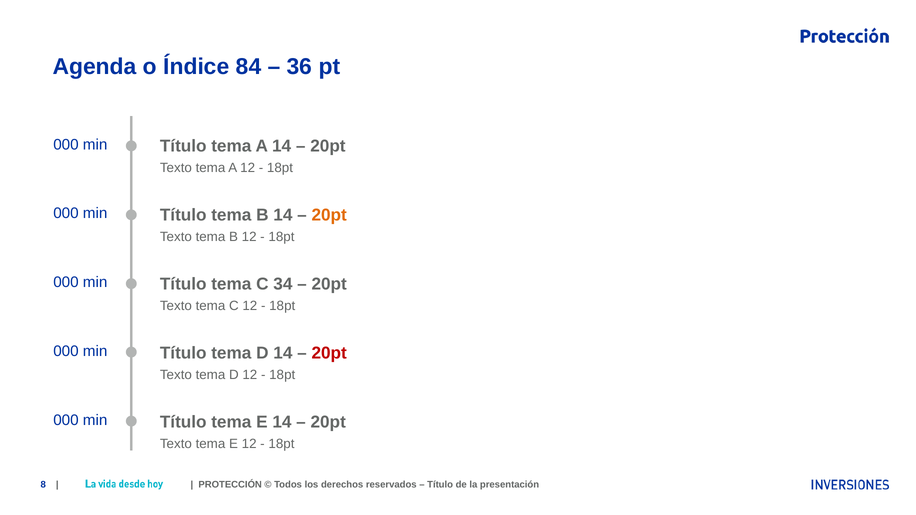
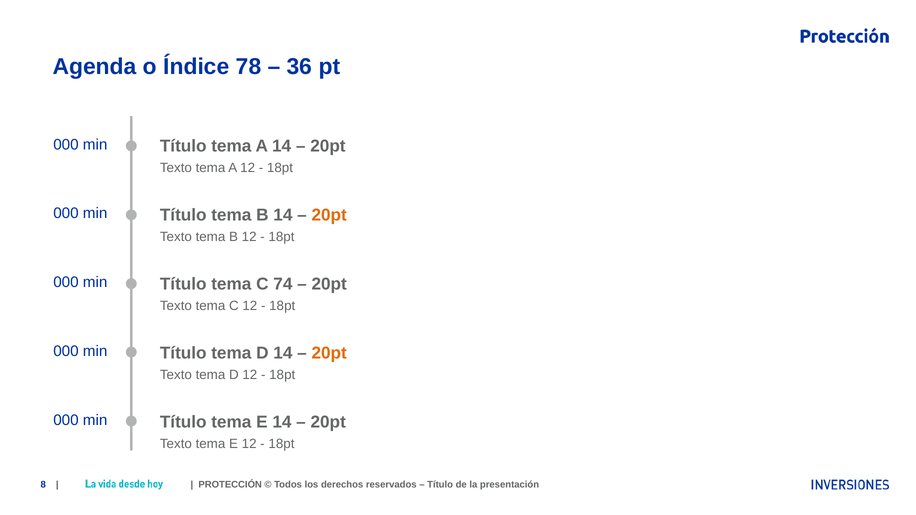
84: 84 -> 78
34: 34 -> 74
20pt at (329, 353) colour: red -> orange
